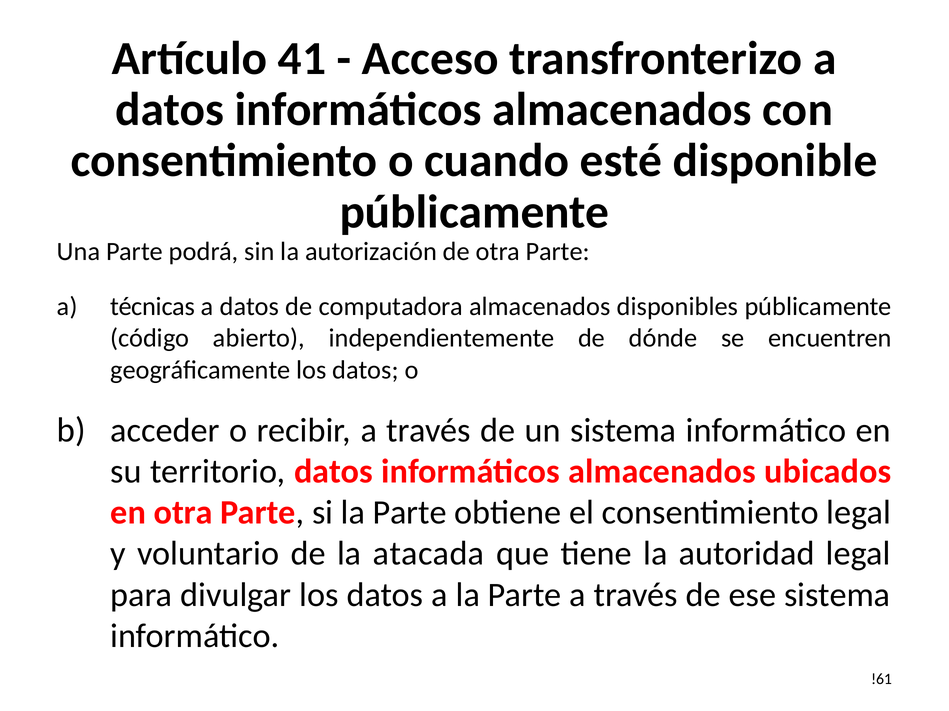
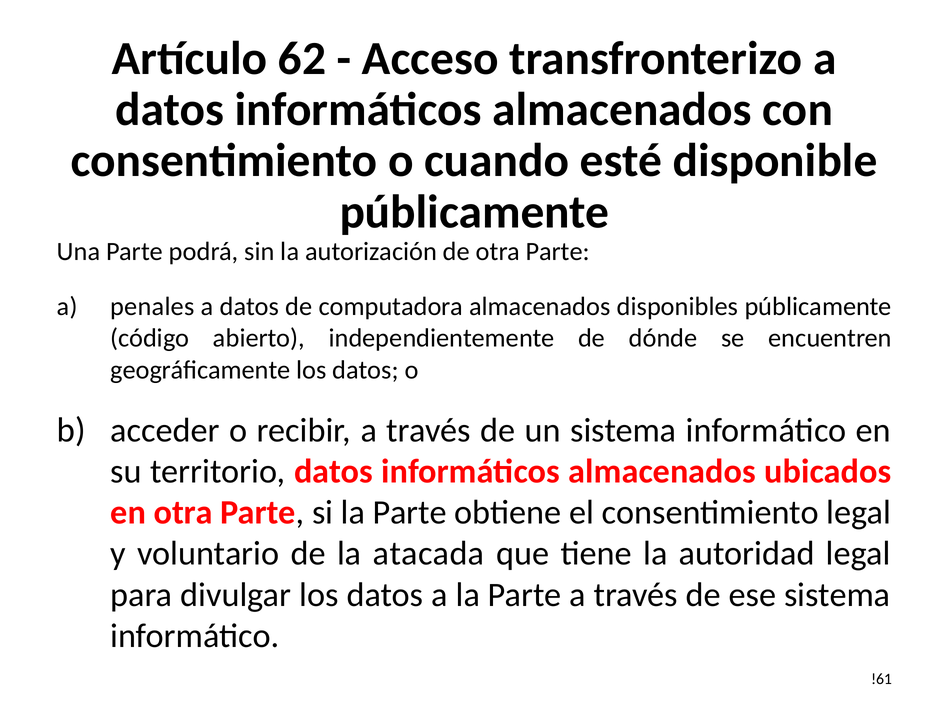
41: 41 -> 62
técnicas: técnicas -> penales
